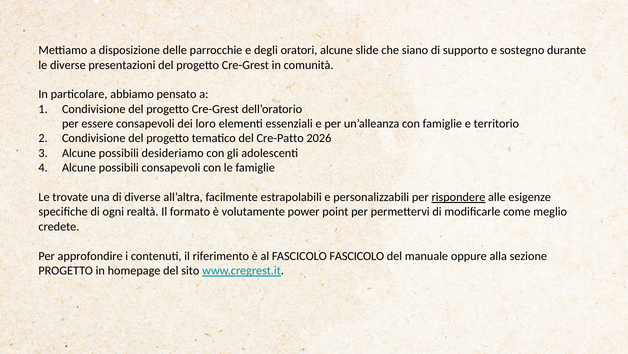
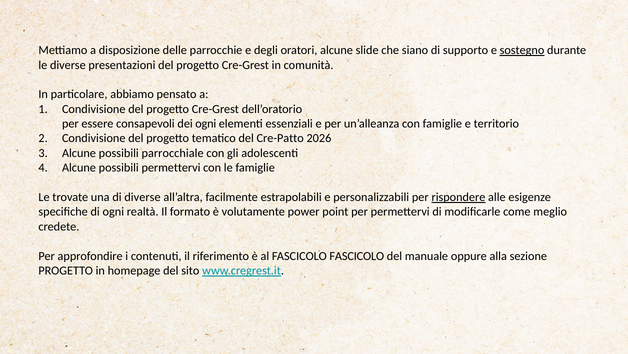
sostegno underline: none -> present
dei loro: loro -> ogni
desideriamo: desideriamo -> parrocchiale
possibili consapevoli: consapevoli -> permettervi
